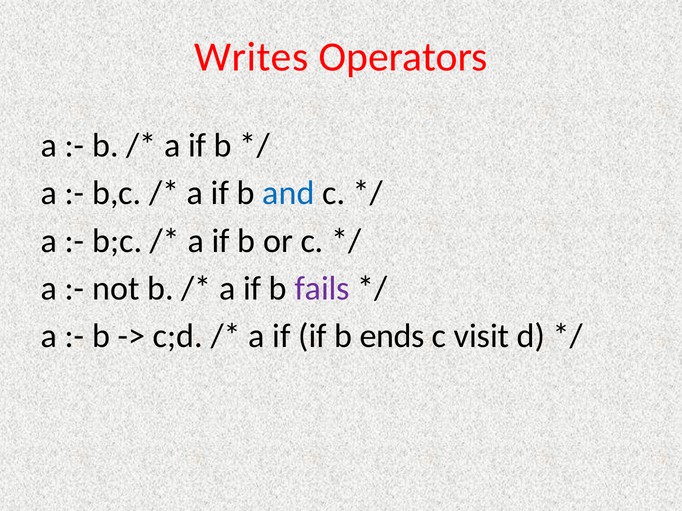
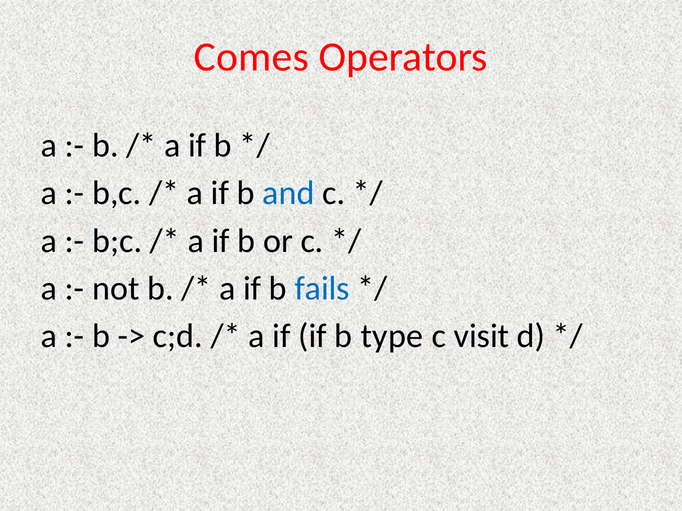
Writes: Writes -> Comes
fails colour: purple -> blue
ends: ends -> type
